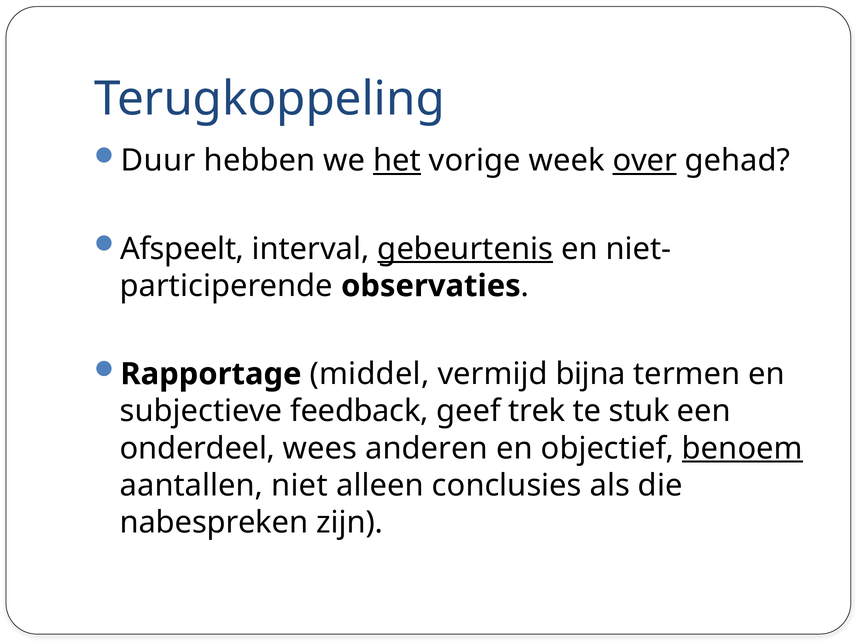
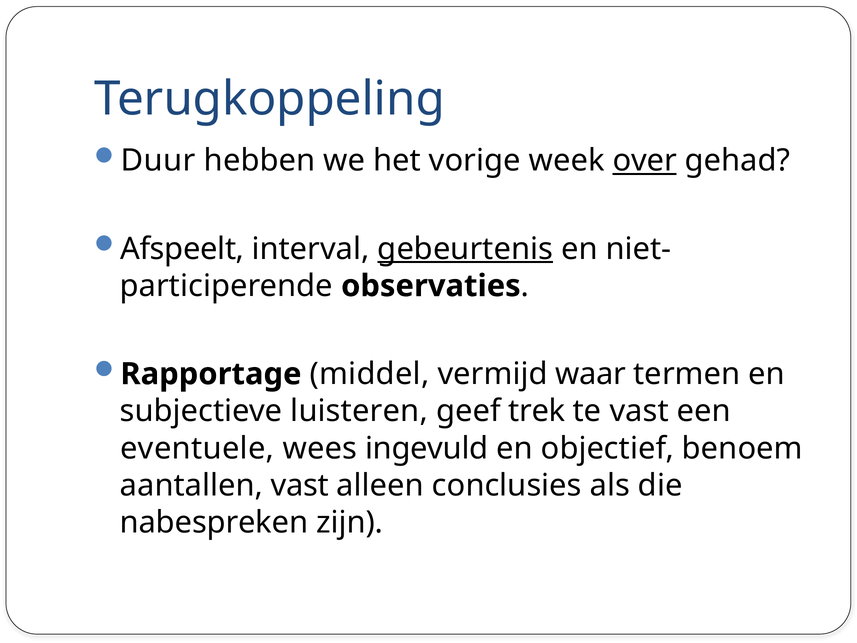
het underline: present -> none
bijna: bijna -> waar
feedback: feedback -> luisteren
te stuk: stuk -> vast
onderdeel: onderdeel -> eventuele
anderen: anderen -> ingevuld
benoem underline: present -> none
aantallen niet: niet -> vast
